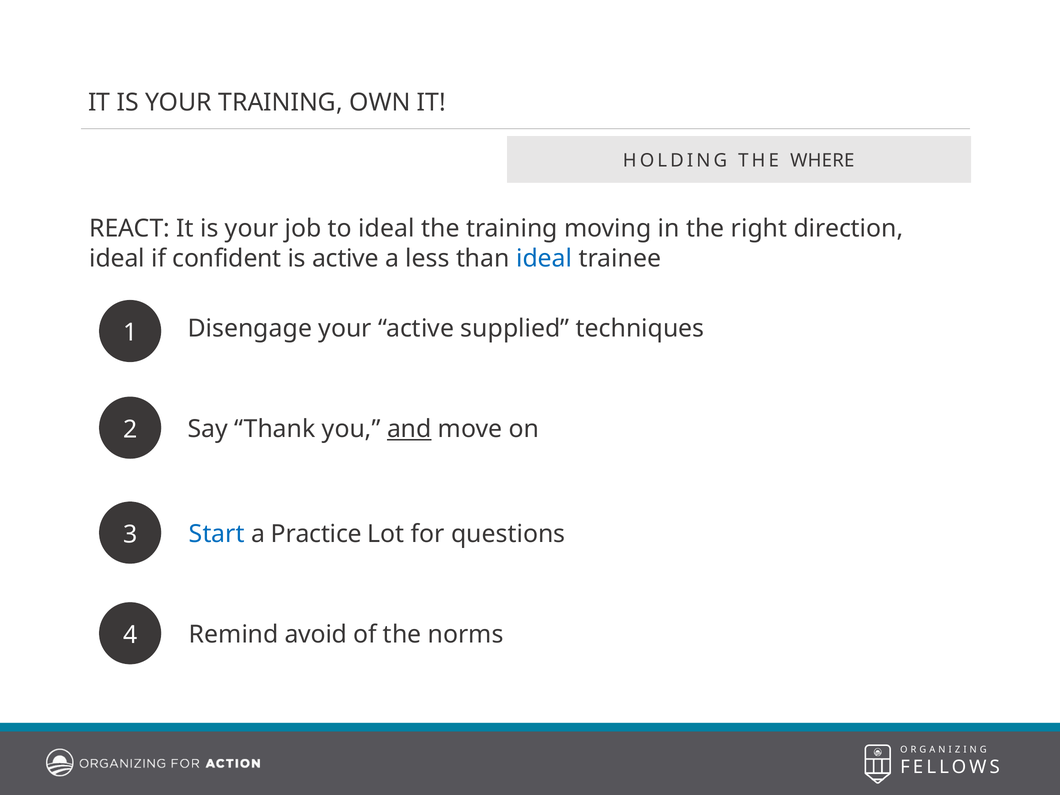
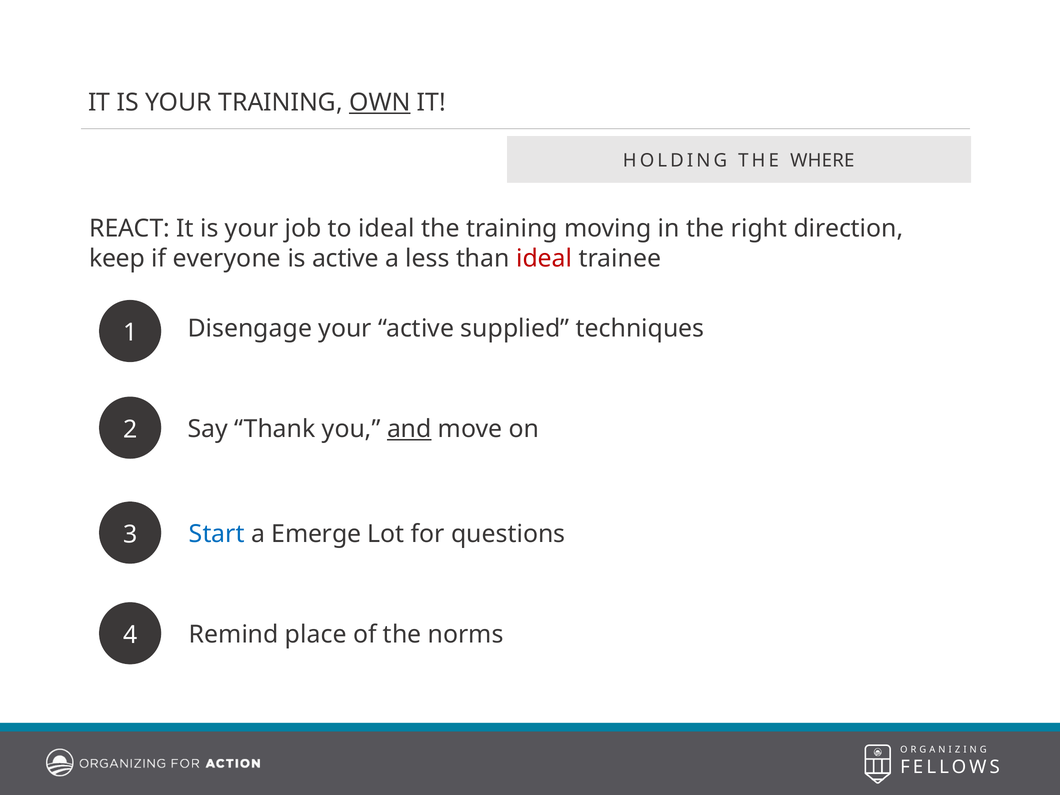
OWN underline: none -> present
ideal at (117, 258): ideal -> keep
confident: confident -> everyone
ideal at (544, 258) colour: blue -> red
Practice: Practice -> Emerge
avoid: avoid -> place
